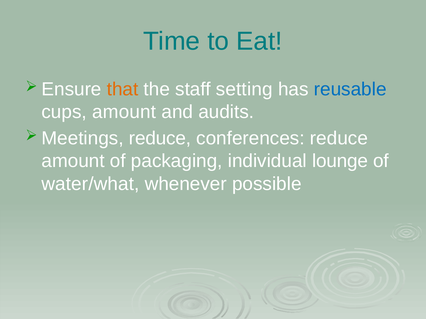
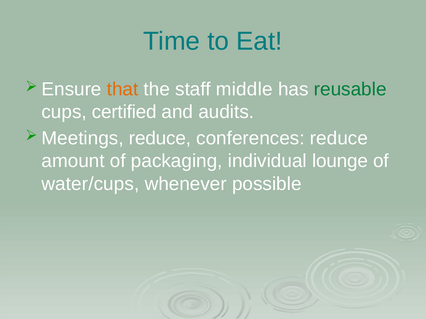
setting: setting -> middle
reusable colour: blue -> green
cups amount: amount -> certified
water/what: water/what -> water/cups
